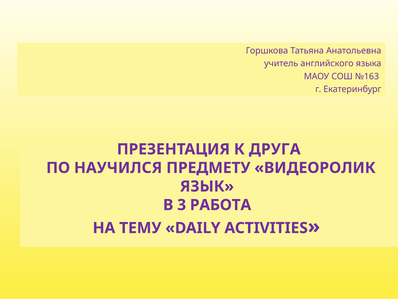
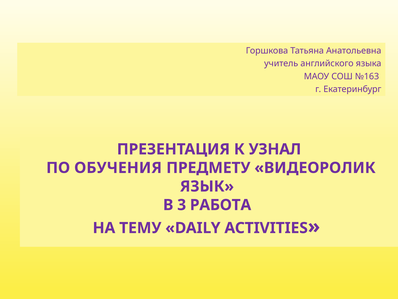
ДРУГА: ДРУГА -> УЗНАЛ
НАУЧИЛСЯ: НАУЧИЛСЯ -> ОБУЧЕНИЯ
